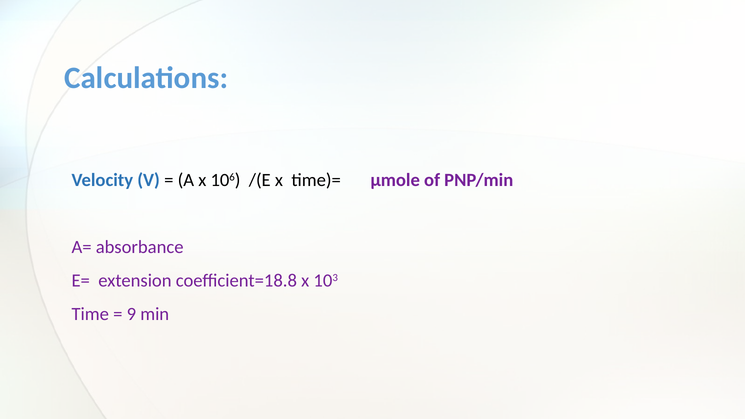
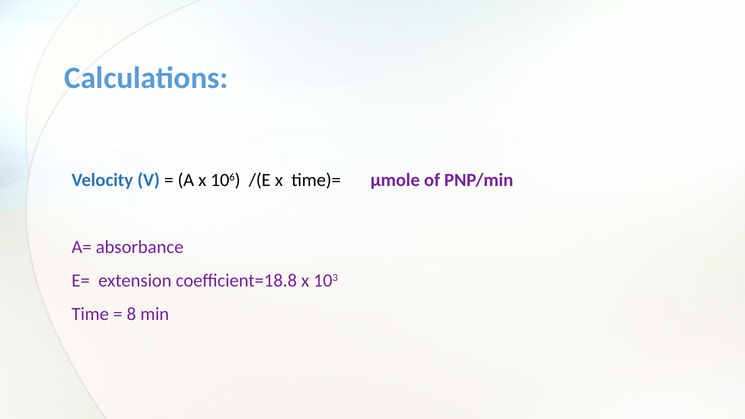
9: 9 -> 8
